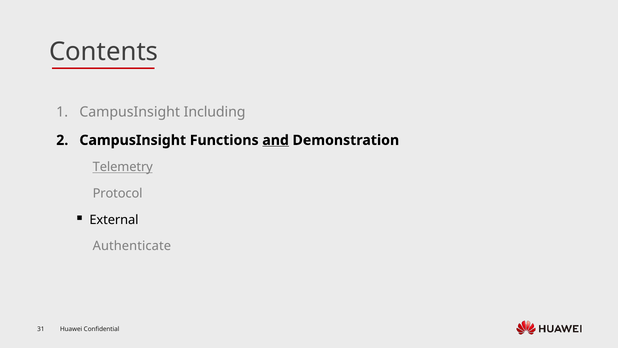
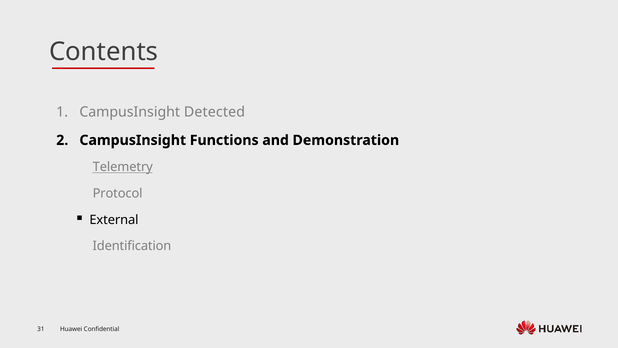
Including: Including -> Detected
and underline: present -> none
Authenticate: Authenticate -> Identification
